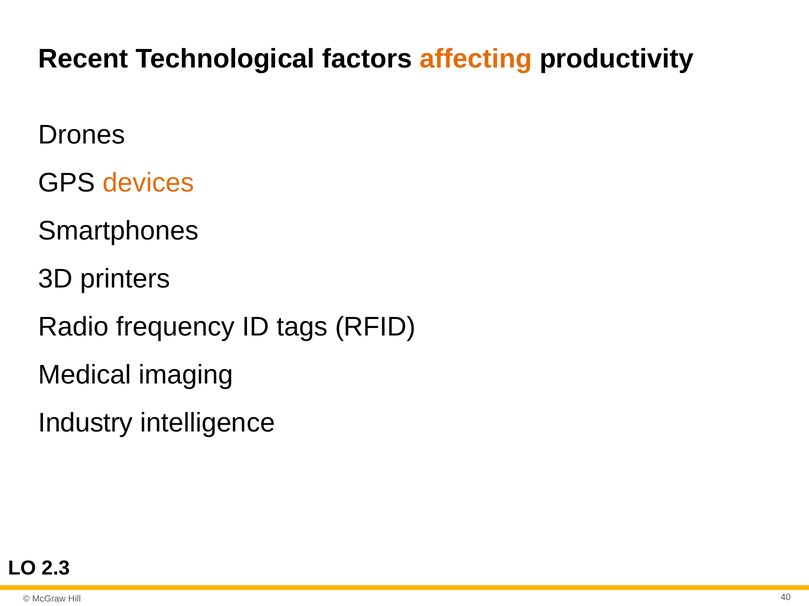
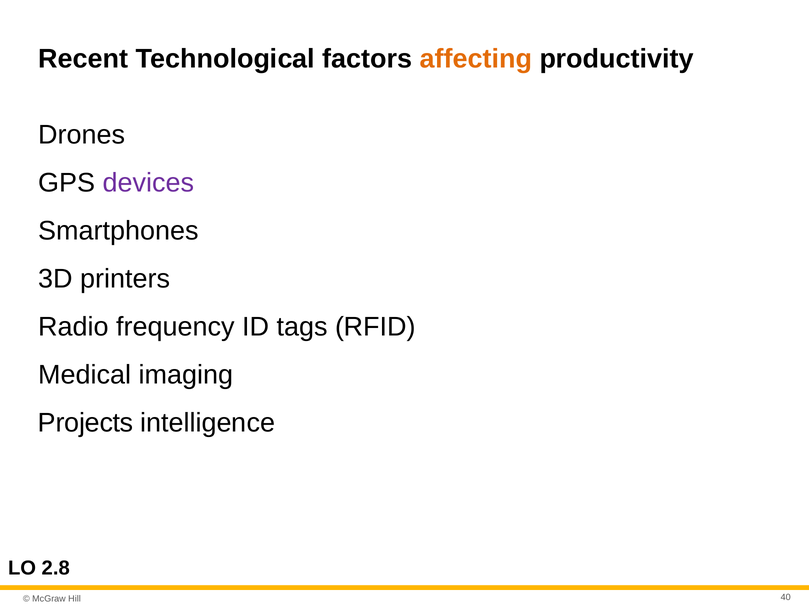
devices colour: orange -> purple
Industry: Industry -> Projects
2.3: 2.3 -> 2.8
